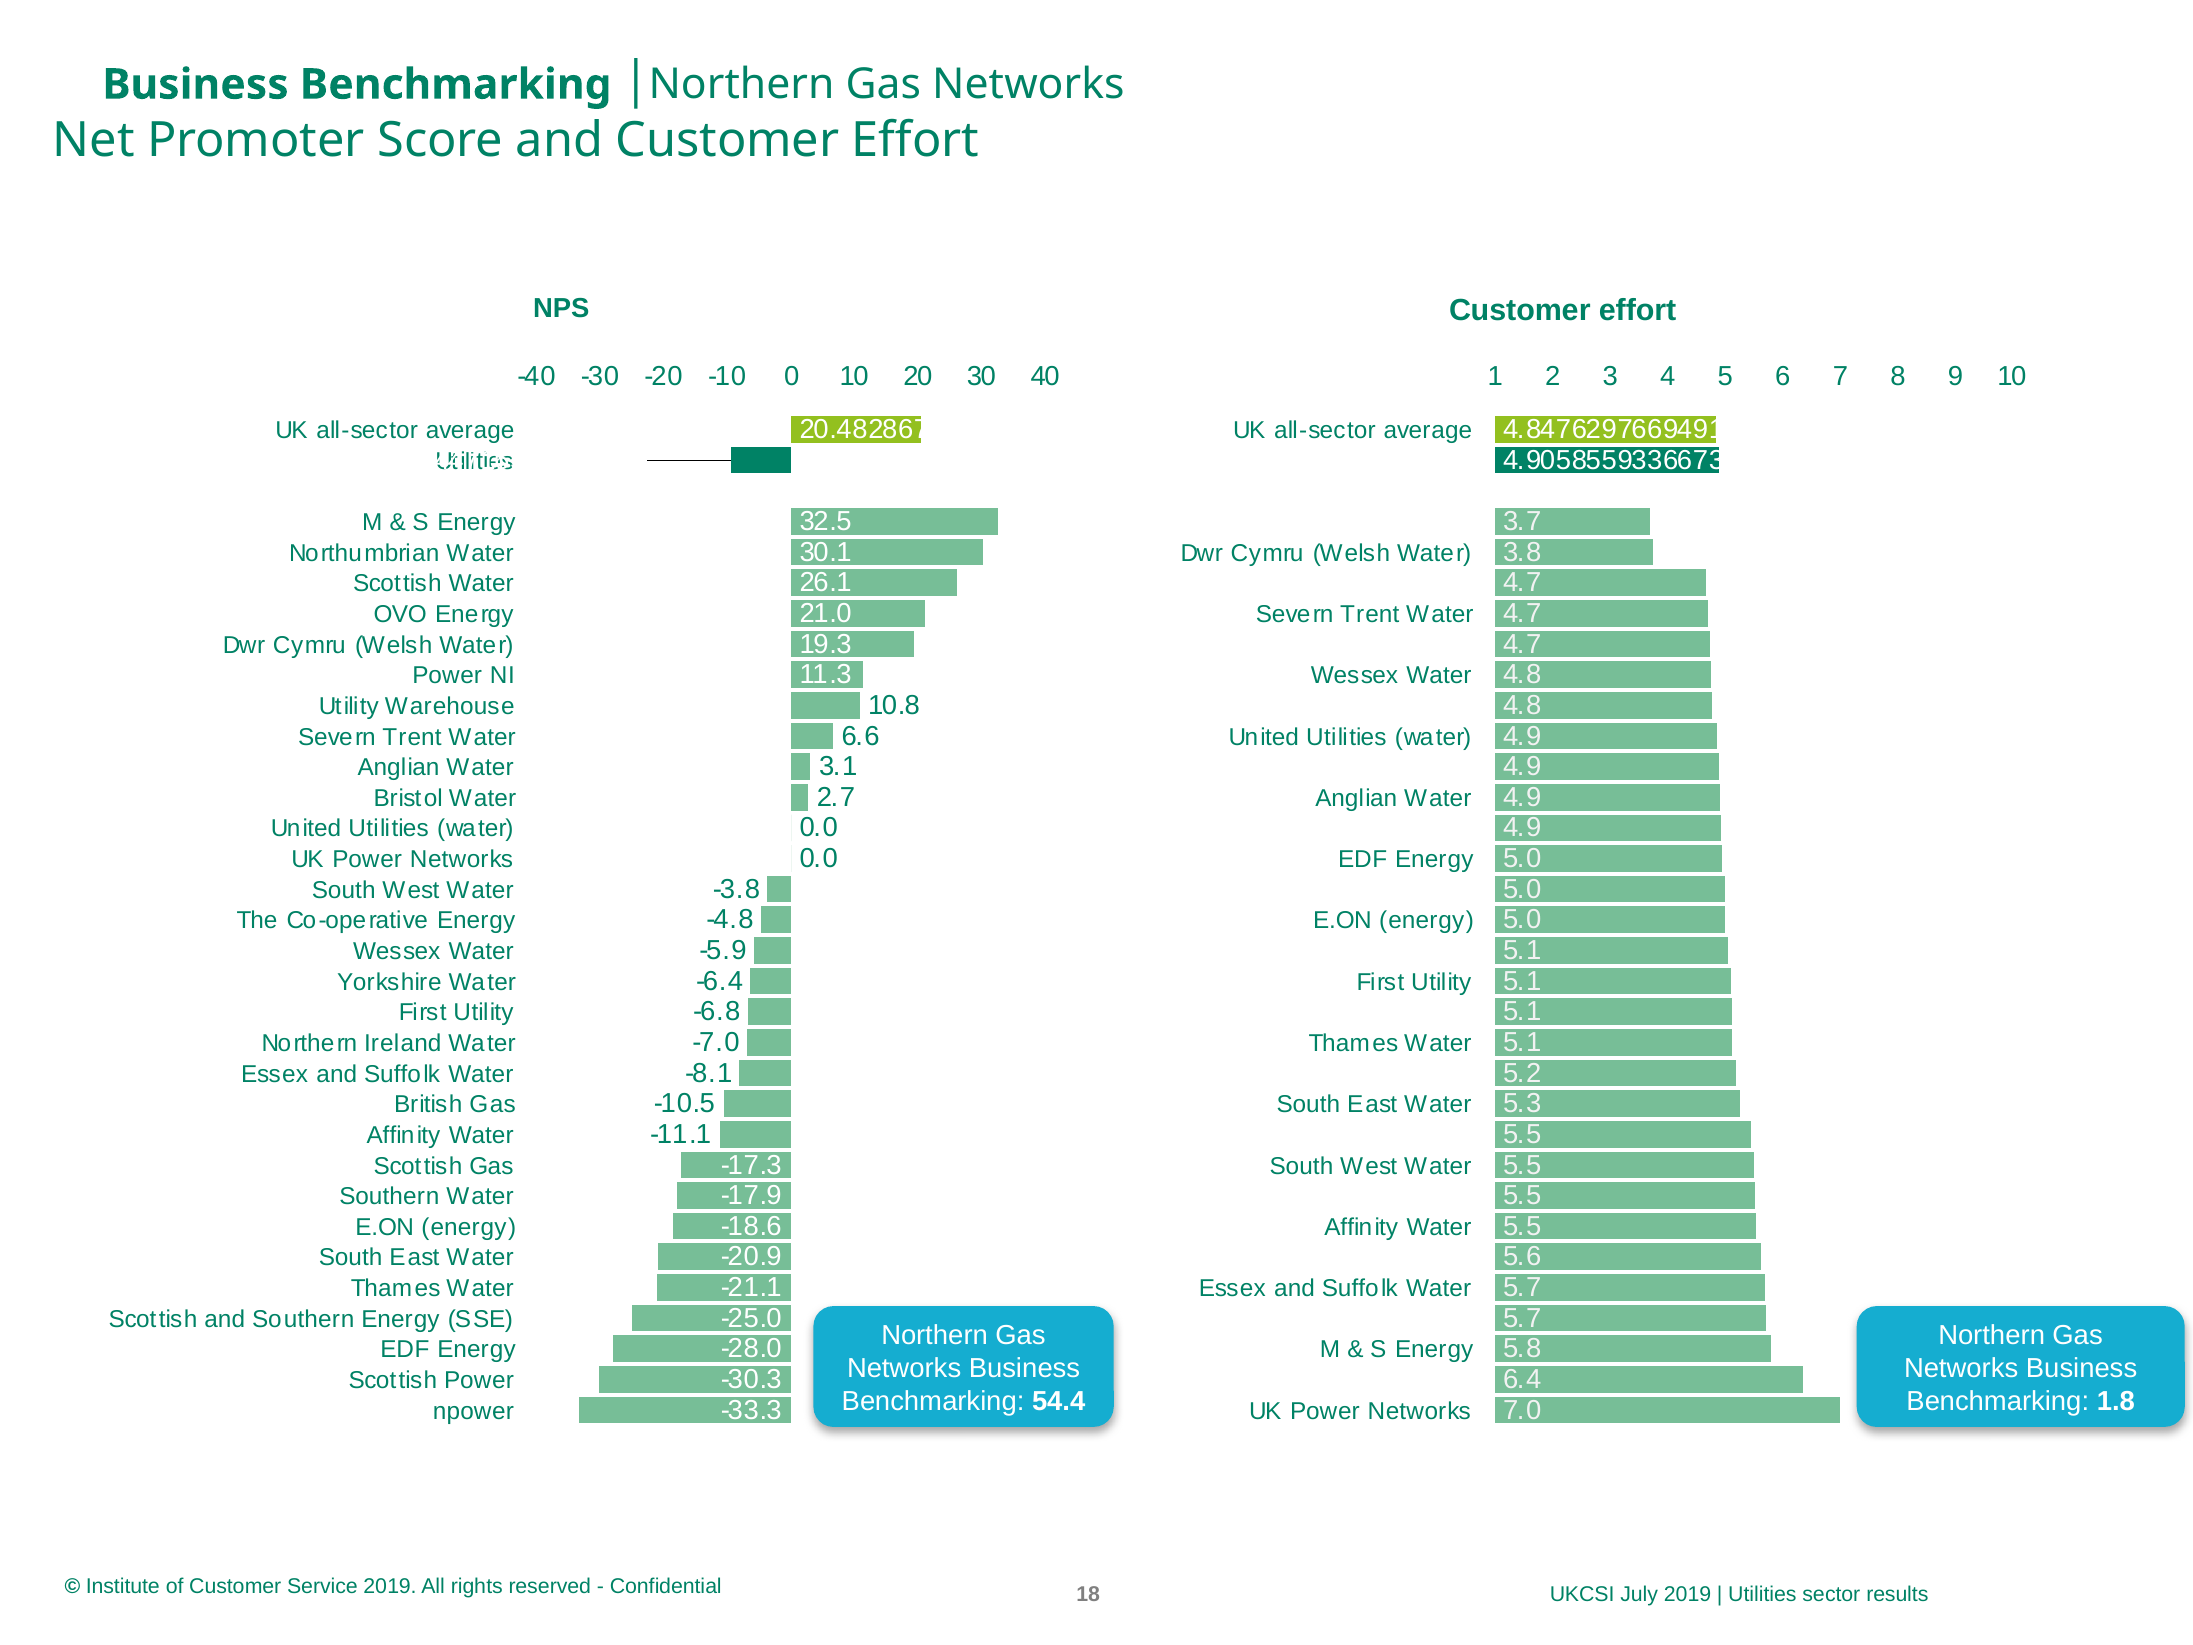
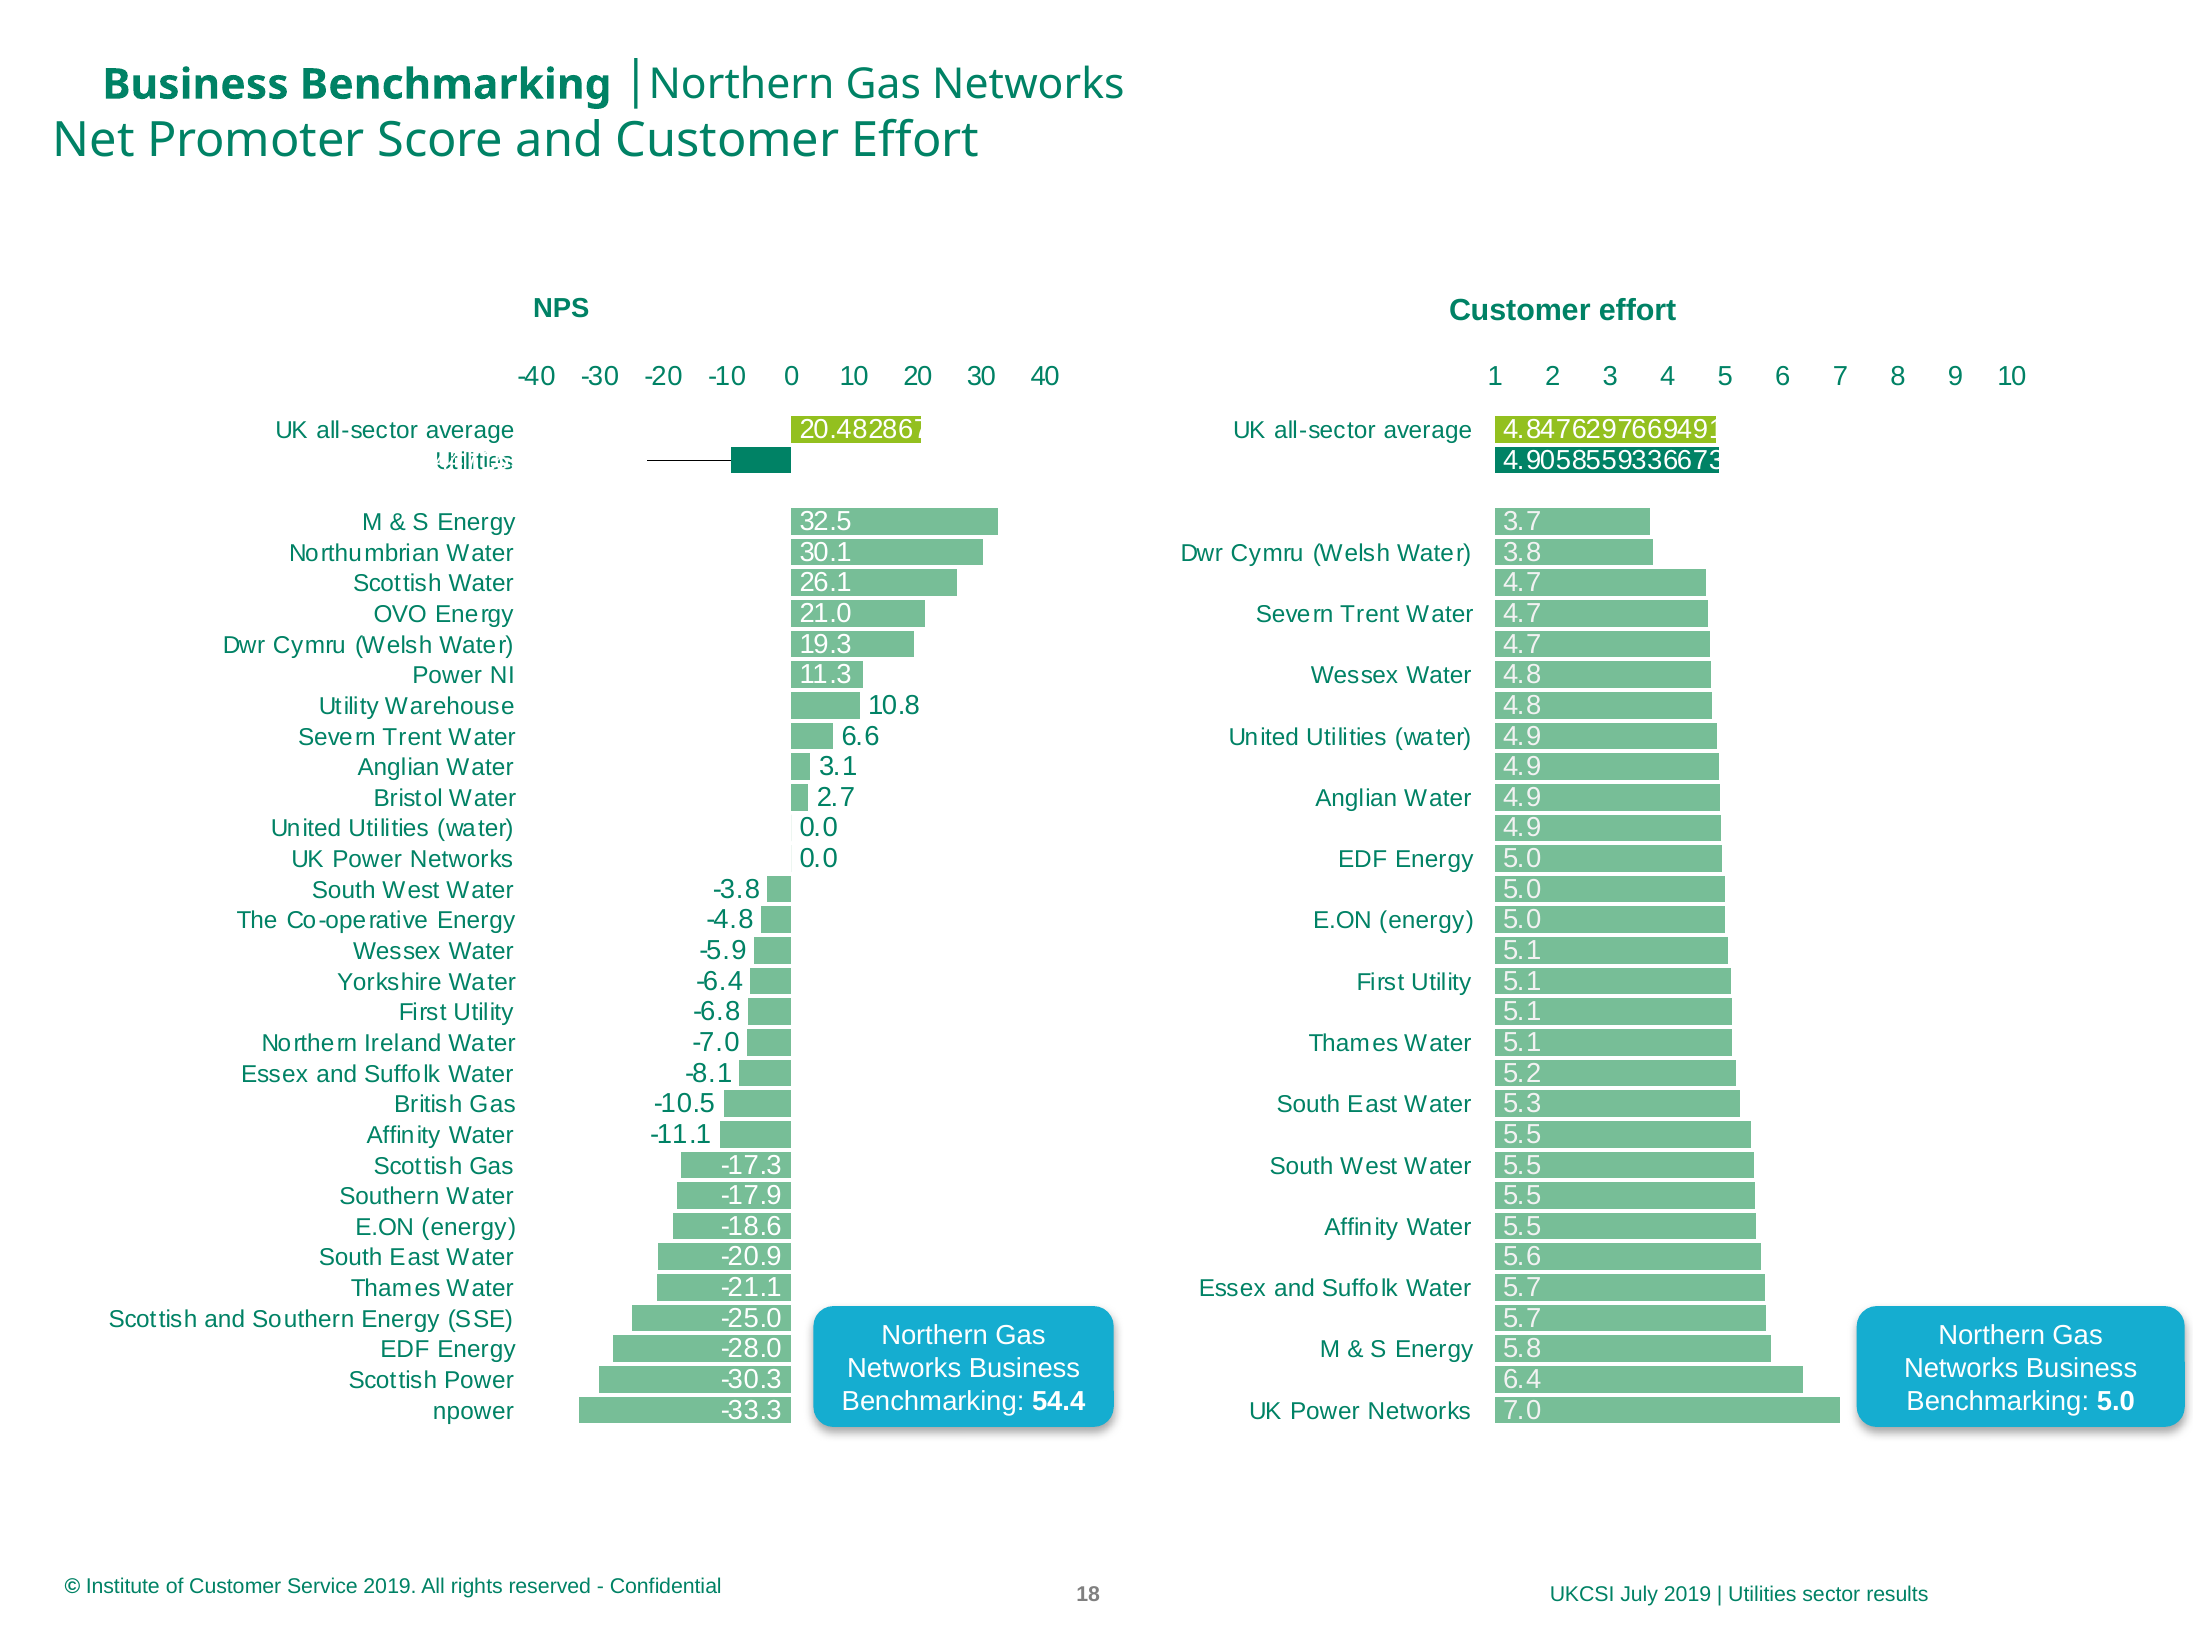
Benchmarking 1.8: 1.8 -> 5.0
